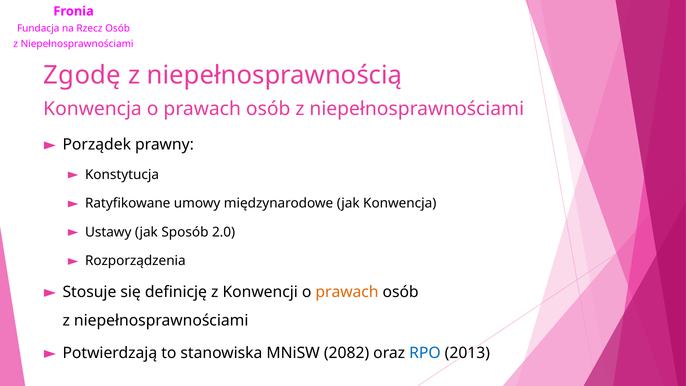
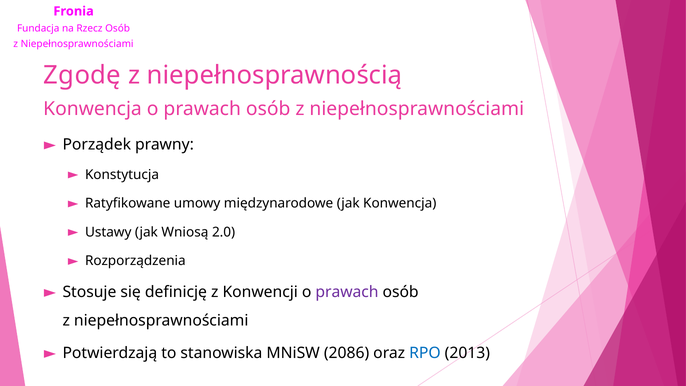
Sposób: Sposób -> Wniosą
prawach at (347, 292) colour: orange -> purple
2082: 2082 -> 2086
